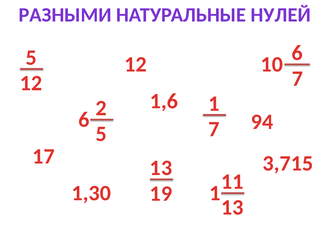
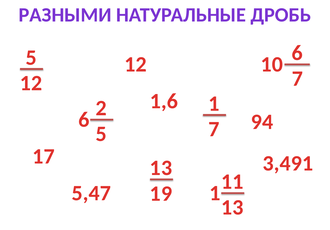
НУЛЕЙ: НУЛЕЙ -> ДРОБЬ
3,715: 3,715 -> 3,491
1,30: 1,30 -> 5,47
